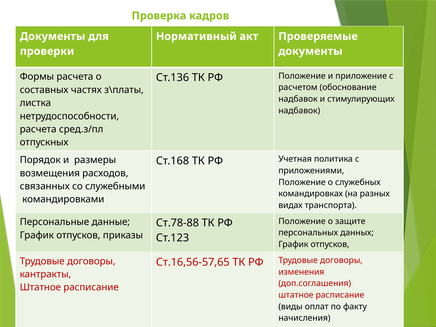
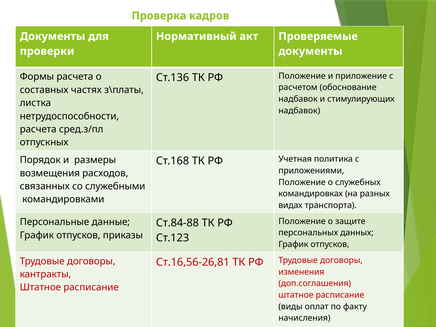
Ст.78-88: Ст.78-88 -> Ст.84-88
Ст.16,56-57,65: Ст.16,56-57,65 -> Ст.16,56-26,81
